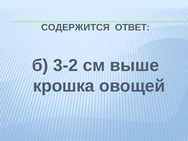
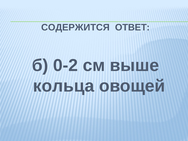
3-2: 3-2 -> 0-2
крошка: крошка -> кольца
